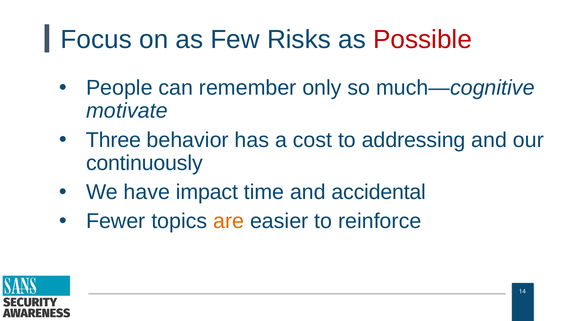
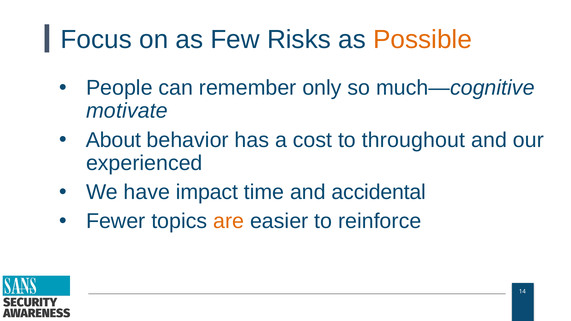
Possible colour: red -> orange
Three: Three -> About
addressing: addressing -> throughout
continuously: continuously -> experienced
